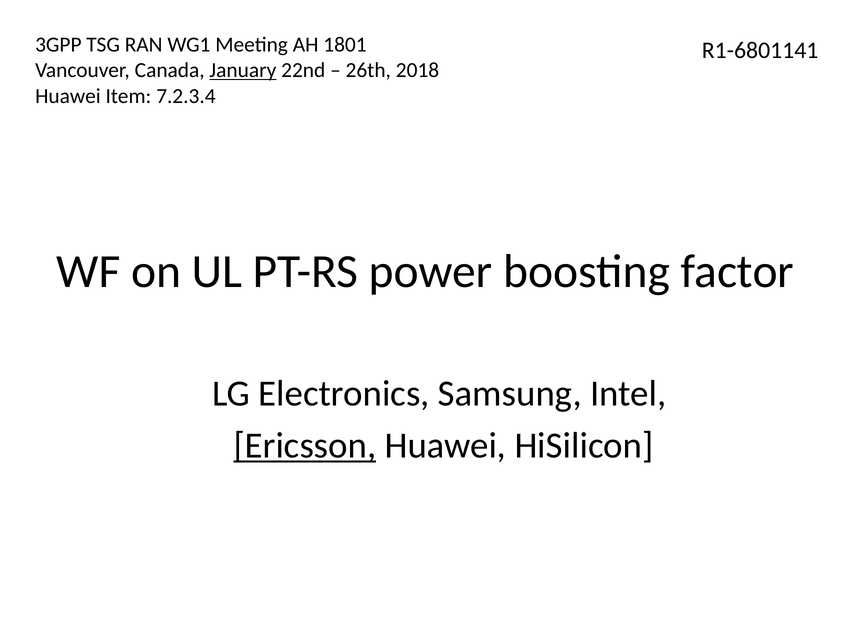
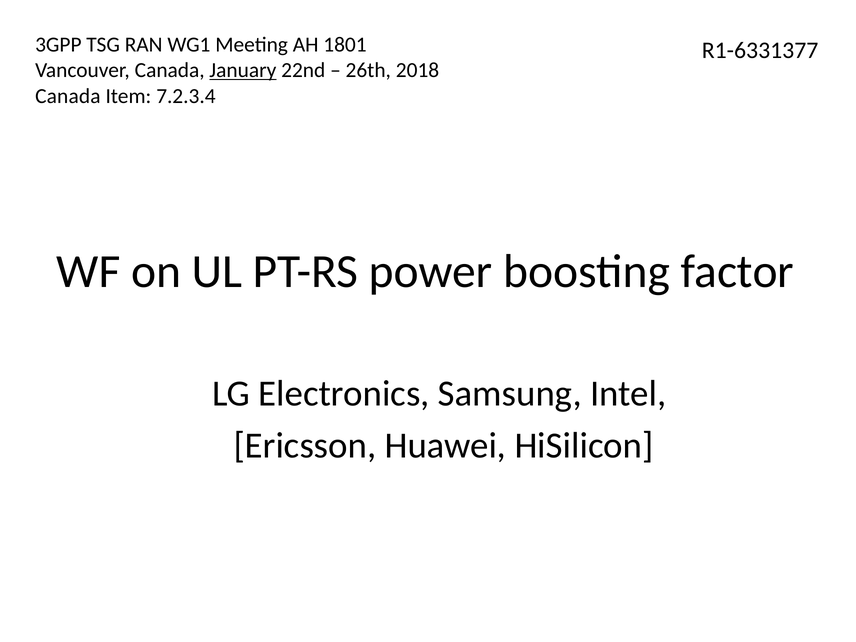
R1-6801141: R1-6801141 -> R1-6331377
Huawei at (68, 96): Huawei -> Canada
Ericsson underline: present -> none
